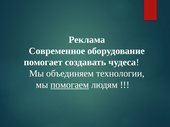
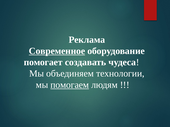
Современное underline: none -> present
